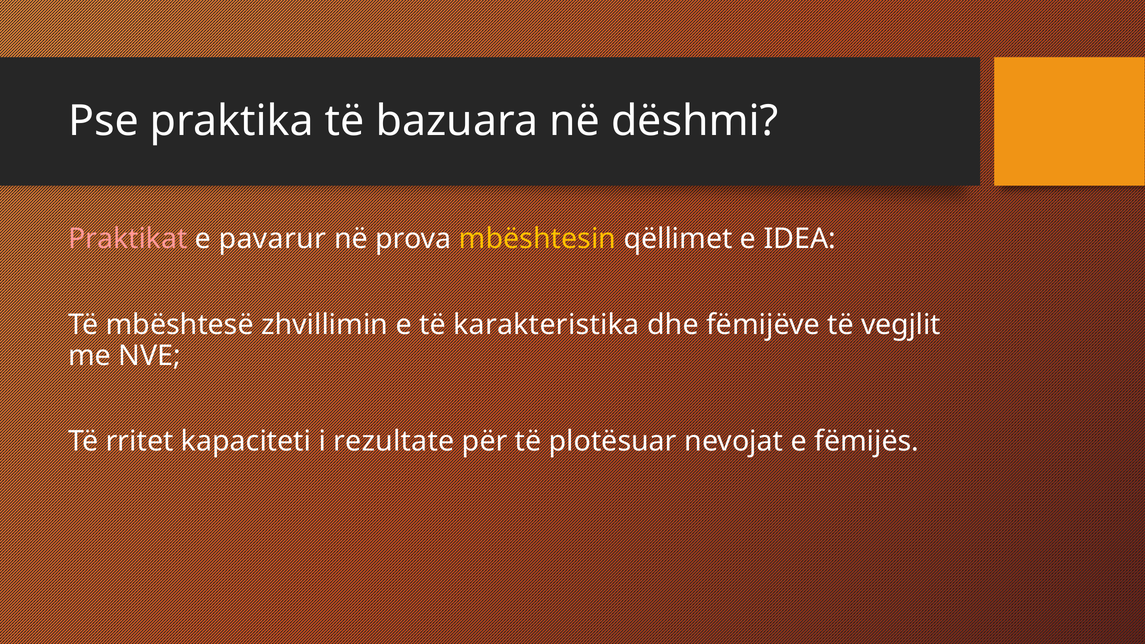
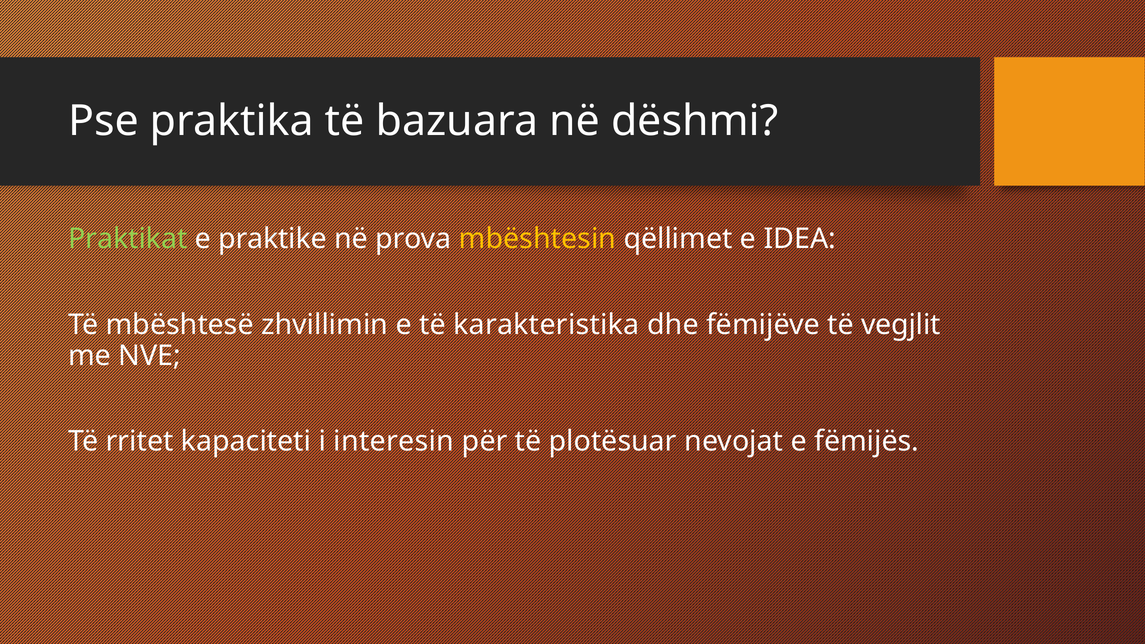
Praktikat colour: pink -> light green
pavarur: pavarur -> praktike
rezultate: rezultate -> interesin
